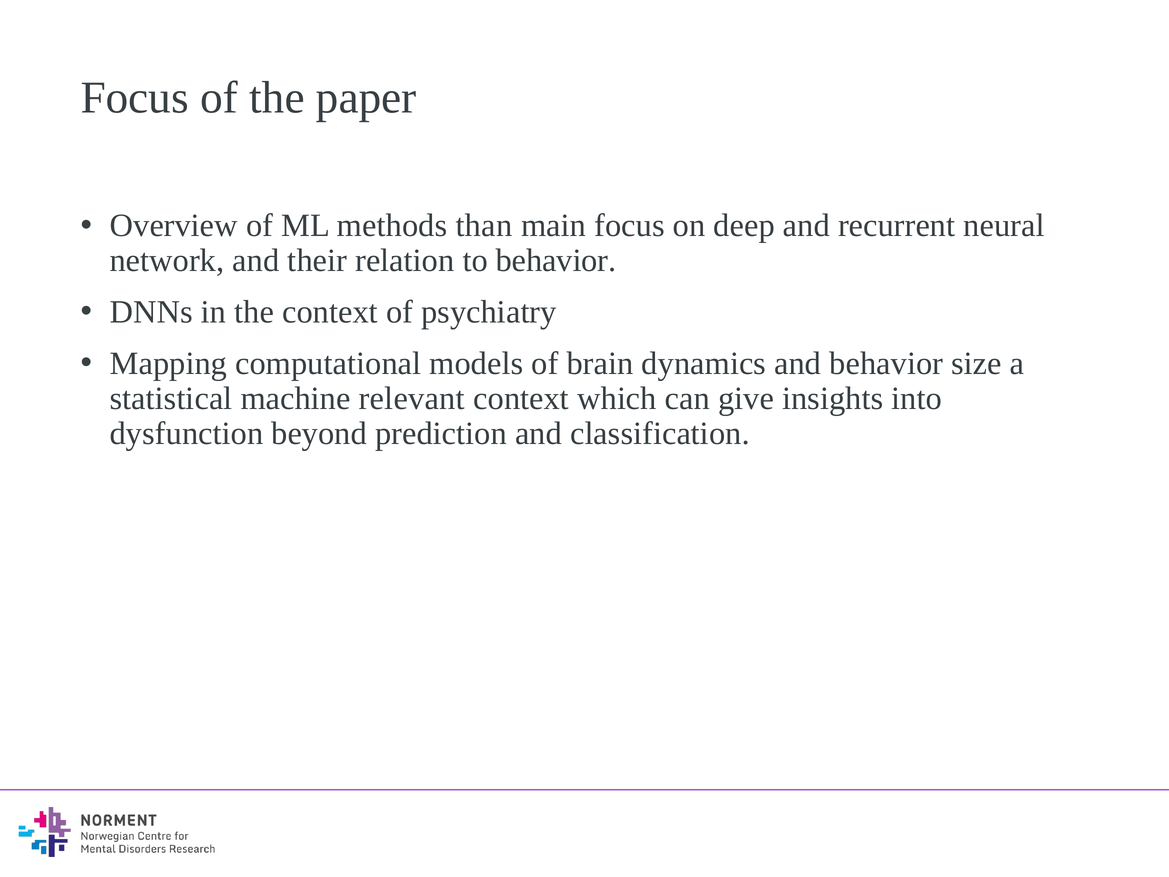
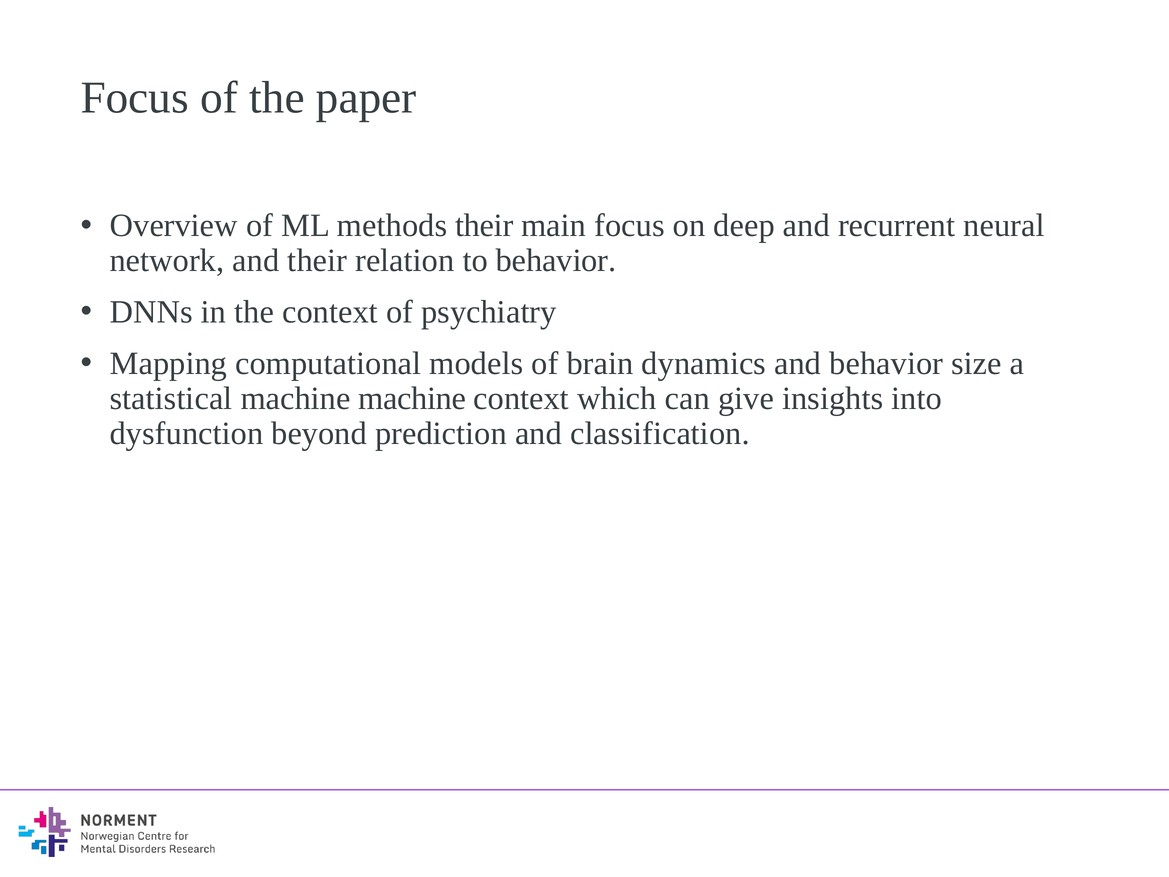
methods than: than -> their
machine relevant: relevant -> machine
